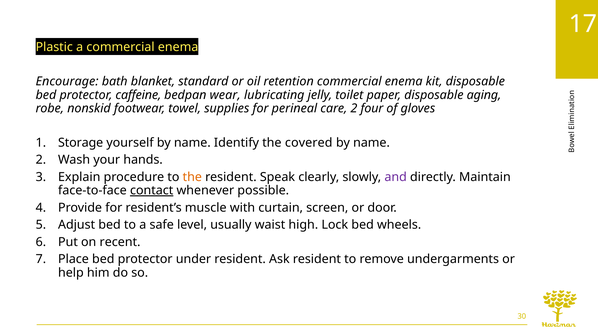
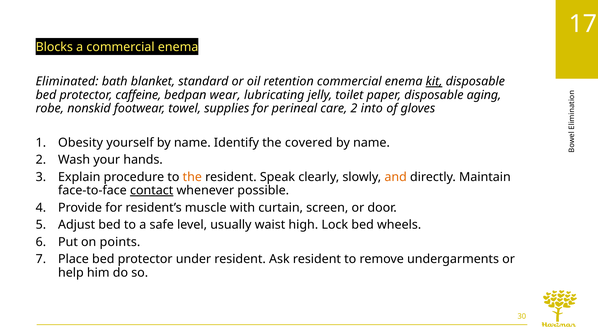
Plastic: Plastic -> Blocks
Encourage: Encourage -> Eliminated
kit underline: none -> present
four: four -> into
Storage: Storage -> Obesity
and colour: purple -> orange
recent: recent -> points
